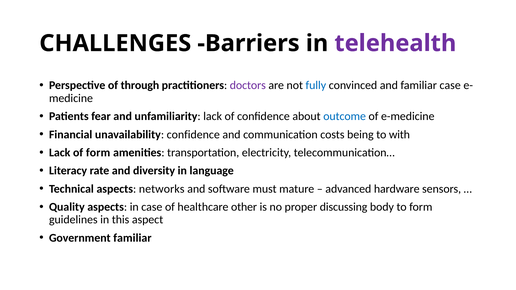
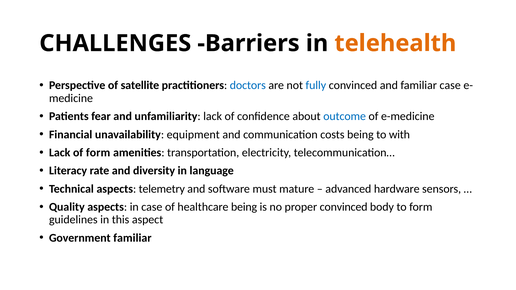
telehealth colour: purple -> orange
through: through -> satellite
doctors colour: purple -> blue
unavailability confidence: confidence -> equipment
networks: networks -> telemetry
healthcare other: other -> being
proper discussing: discussing -> convinced
